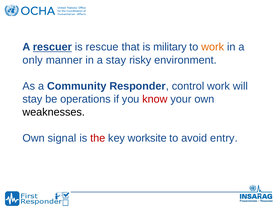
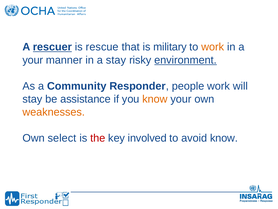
only at (33, 60): only -> your
environment underline: none -> present
control: control -> people
operations: operations -> assistance
know at (155, 99) colour: red -> orange
weaknesses colour: black -> orange
signal: signal -> select
worksite: worksite -> involved
avoid entry: entry -> know
